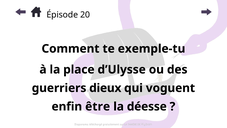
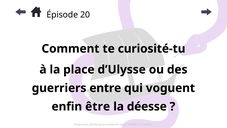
exemple-tu: exemple-tu -> curiosité-tu
dieux: dieux -> entre
